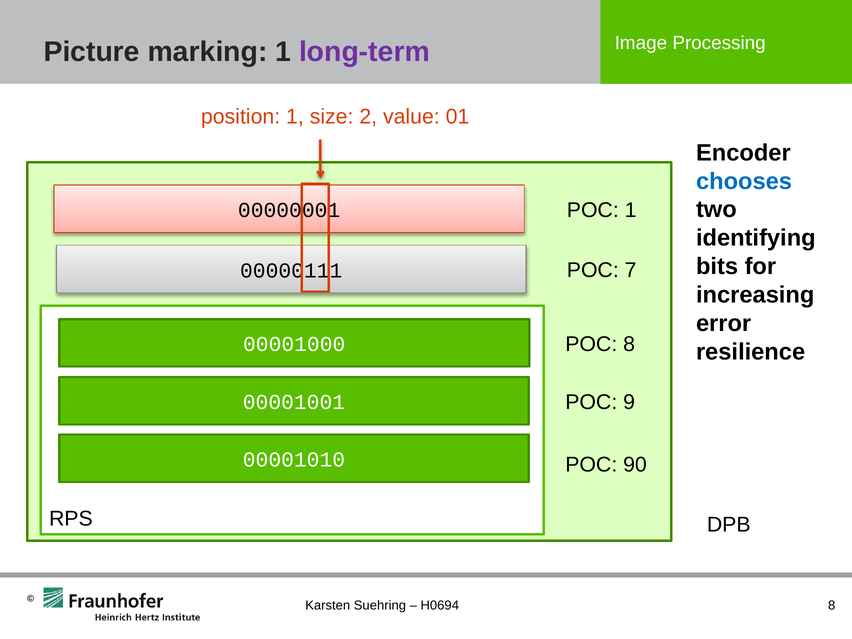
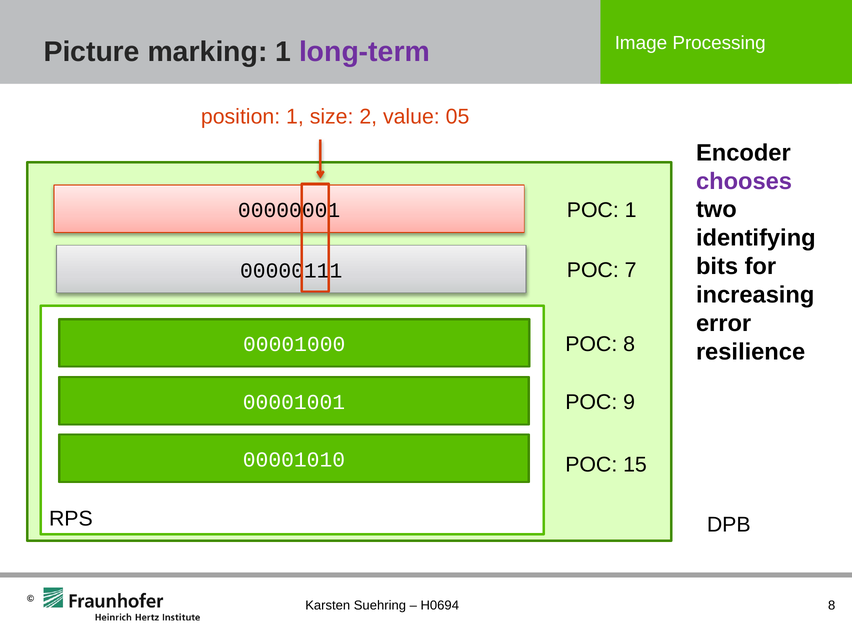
01: 01 -> 05
chooses colour: blue -> purple
90: 90 -> 15
